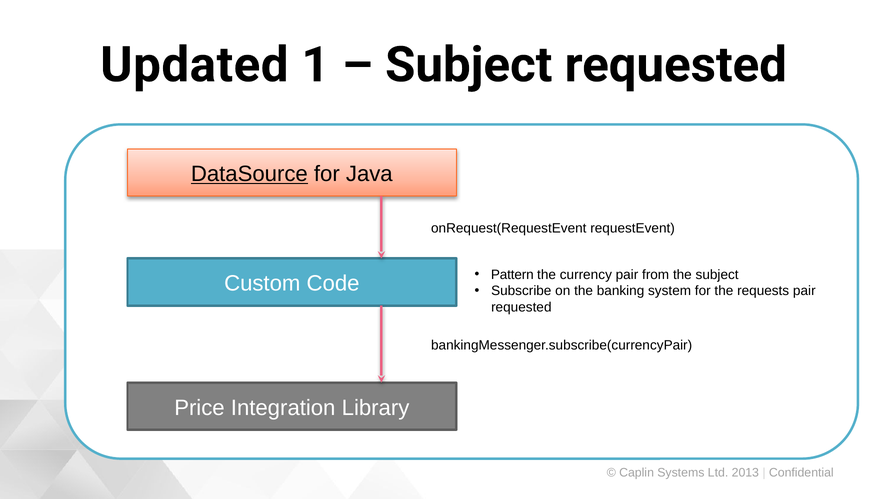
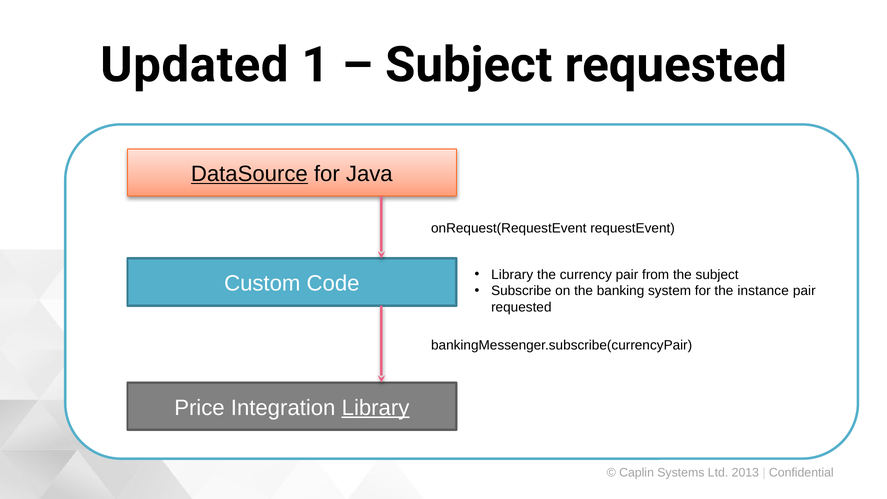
Pattern at (512, 275): Pattern -> Library
requests: requests -> instance
Library at (376, 408) underline: none -> present
